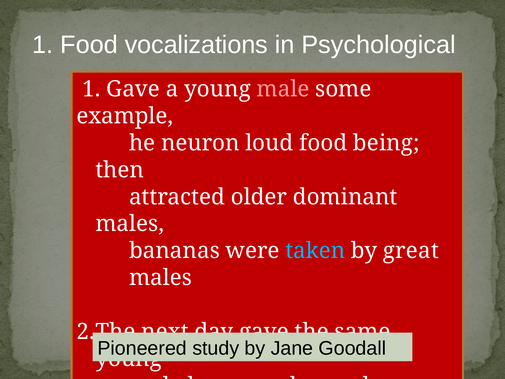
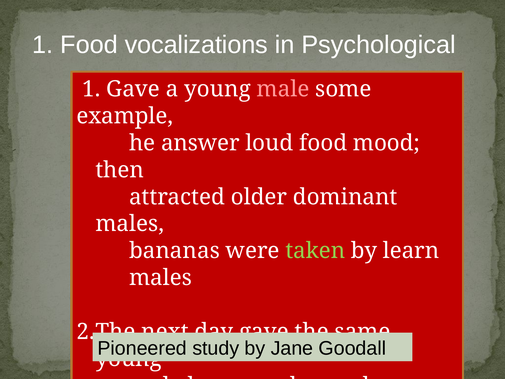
neuron: neuron -> answer
being: being -> mood
taken colour: light blue -> light green
great: great -> learn
